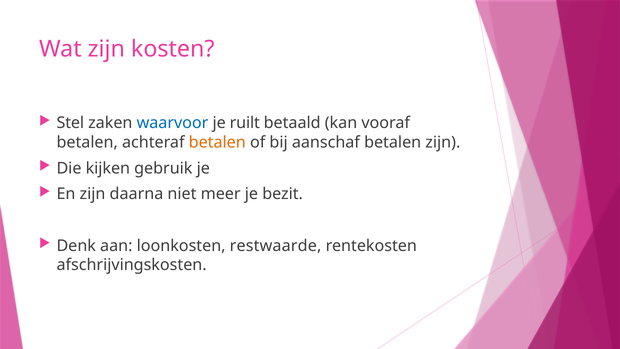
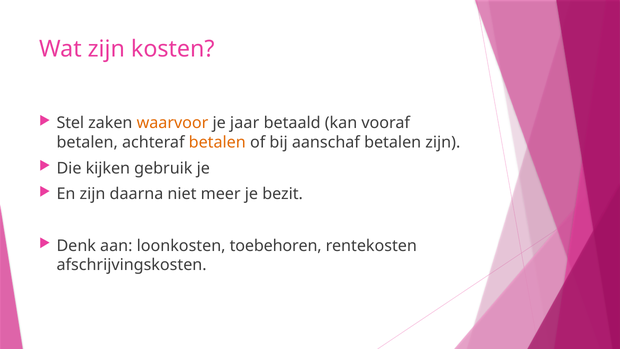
waarvoor colour: blue -> orange
ruilt: ruilt -> jaar
restwaarde: restwaarde -> toebehoren
